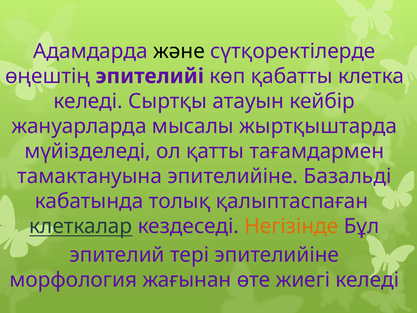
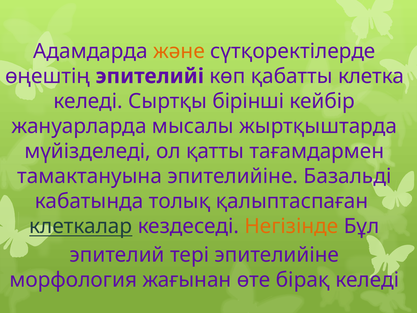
және colour: black -> orange
атауын: атауын -> бірінші
жиегі: жиегі -> бірақ
